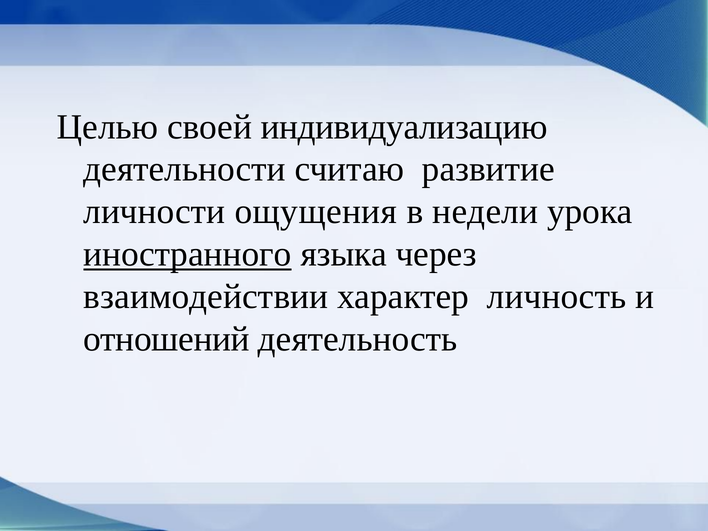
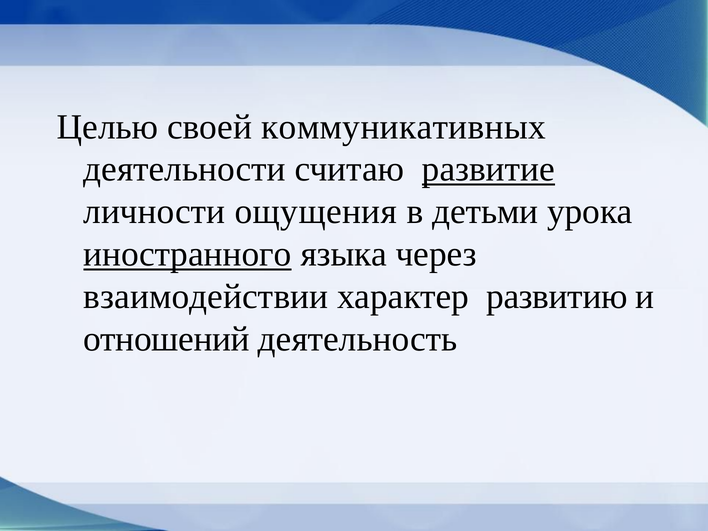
индивидуализацию: индивидуализацию -> коммуникативных
развитие underline: none -> present
недели: недели -> детьми
личность: личность -> развитию
